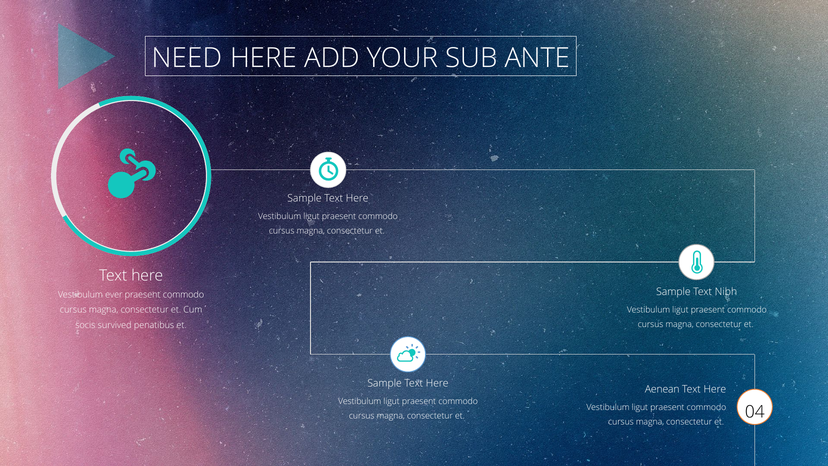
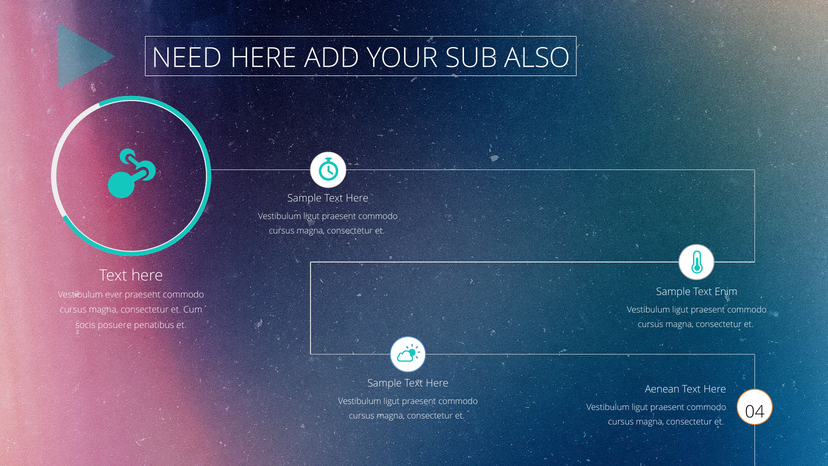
ANTE: ANTE -> ALSO
Nibh: Nibh -> Enim
survived: survived -> posuere
